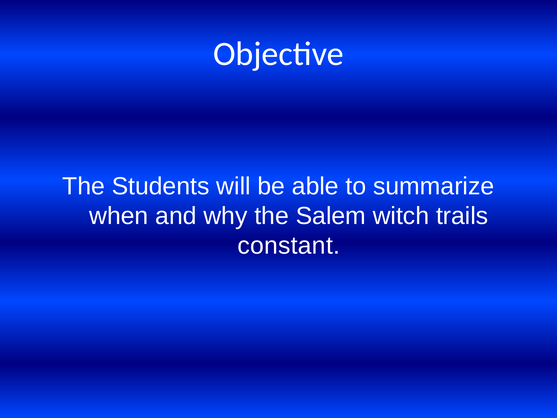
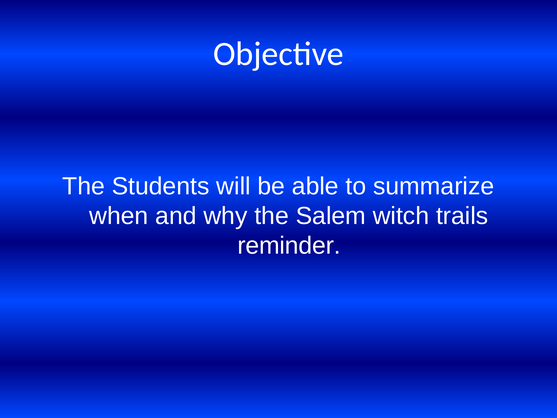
constant: constant -> reminder
